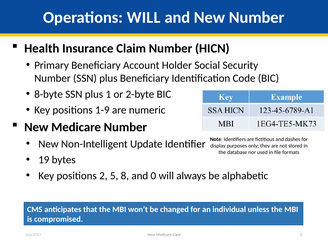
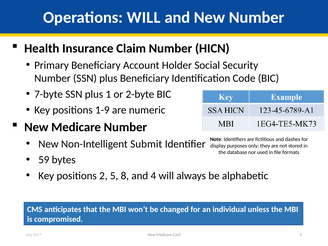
8-byte: 8-byte -> 7-byte
Update: Update -> Submit
19: 19 -> 59
0: 0 -> 4
